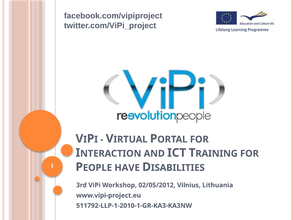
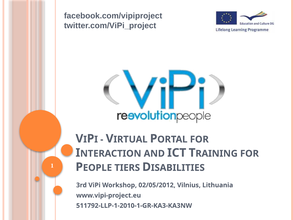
HAVE: HAVE -> TIERS
